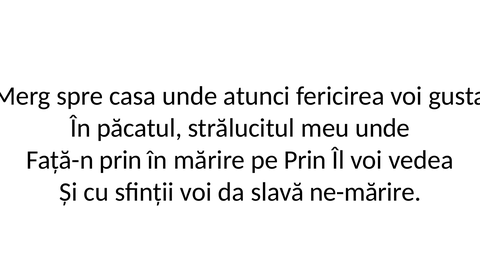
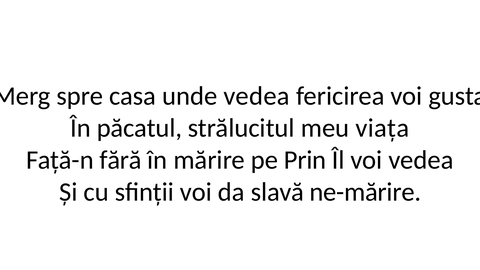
unde atunci: atunci -> vedea
meu unde: unde -> viața
Față-n prin: prin -> fără
